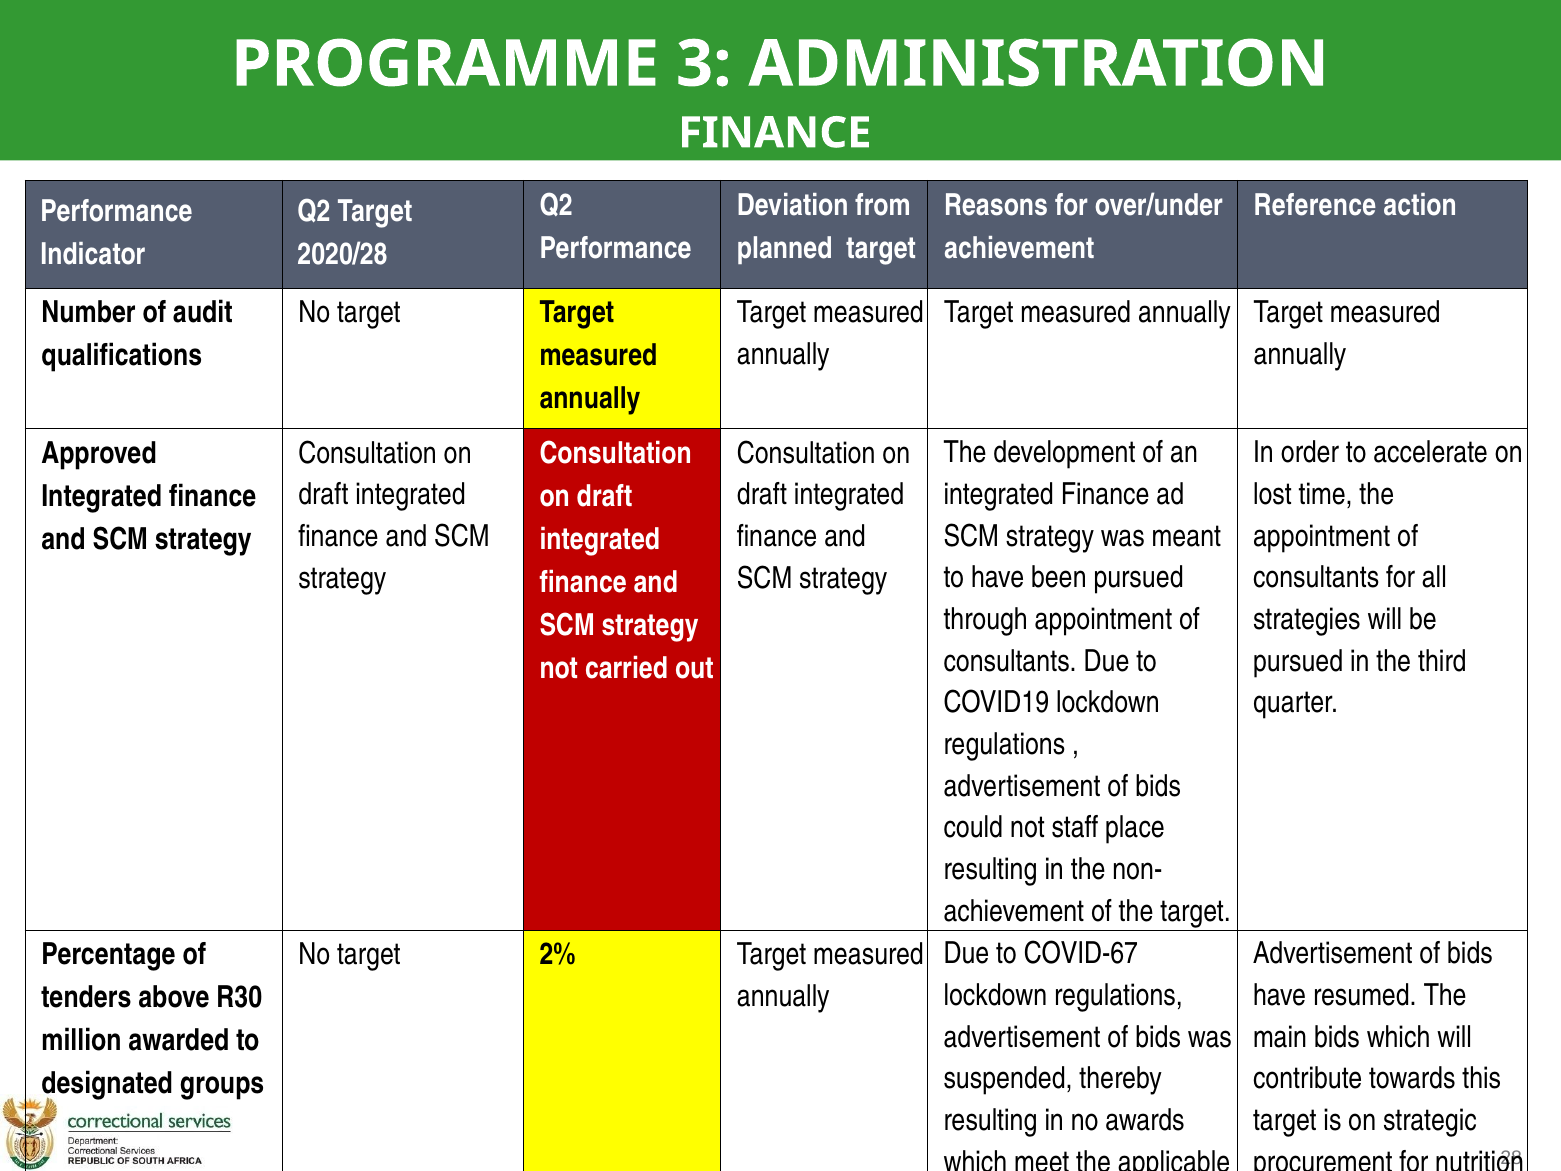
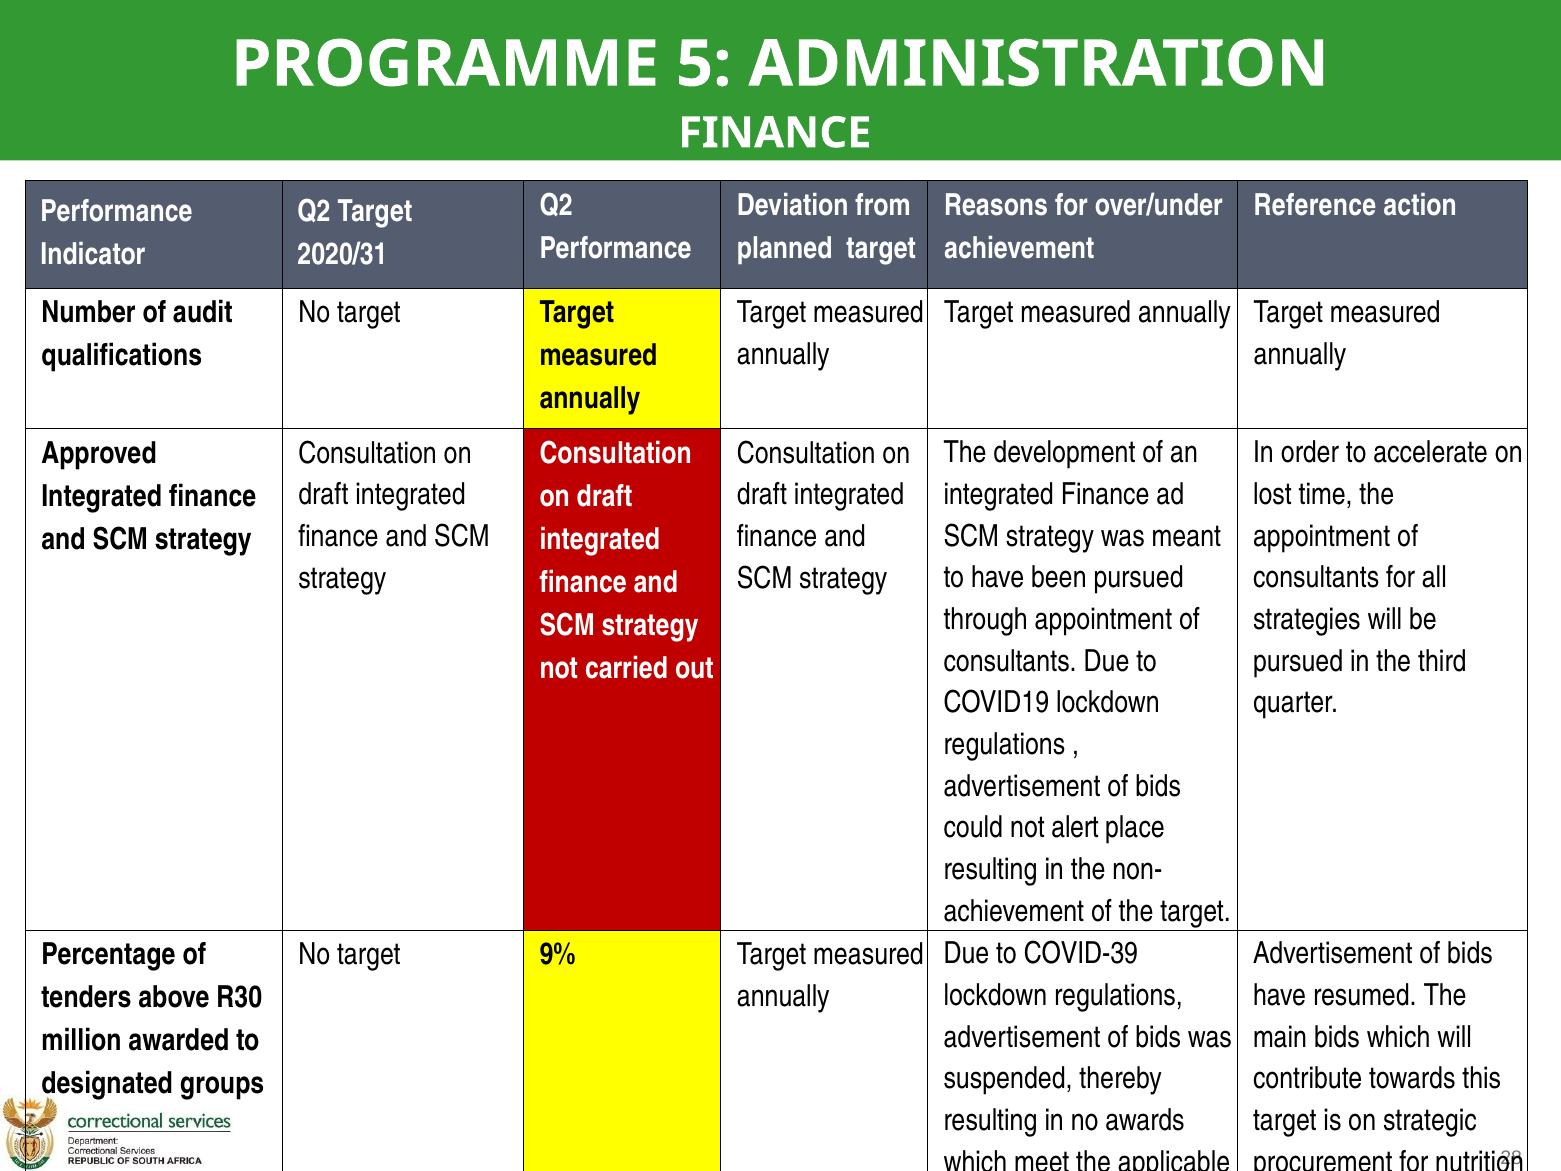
3: 3 -> 5
2020/28: 2020/28 -> 2020/31
staff: staff -> alert
COVID-67: COVID-67 -> COVID-39
2%: 2% -> 9%
